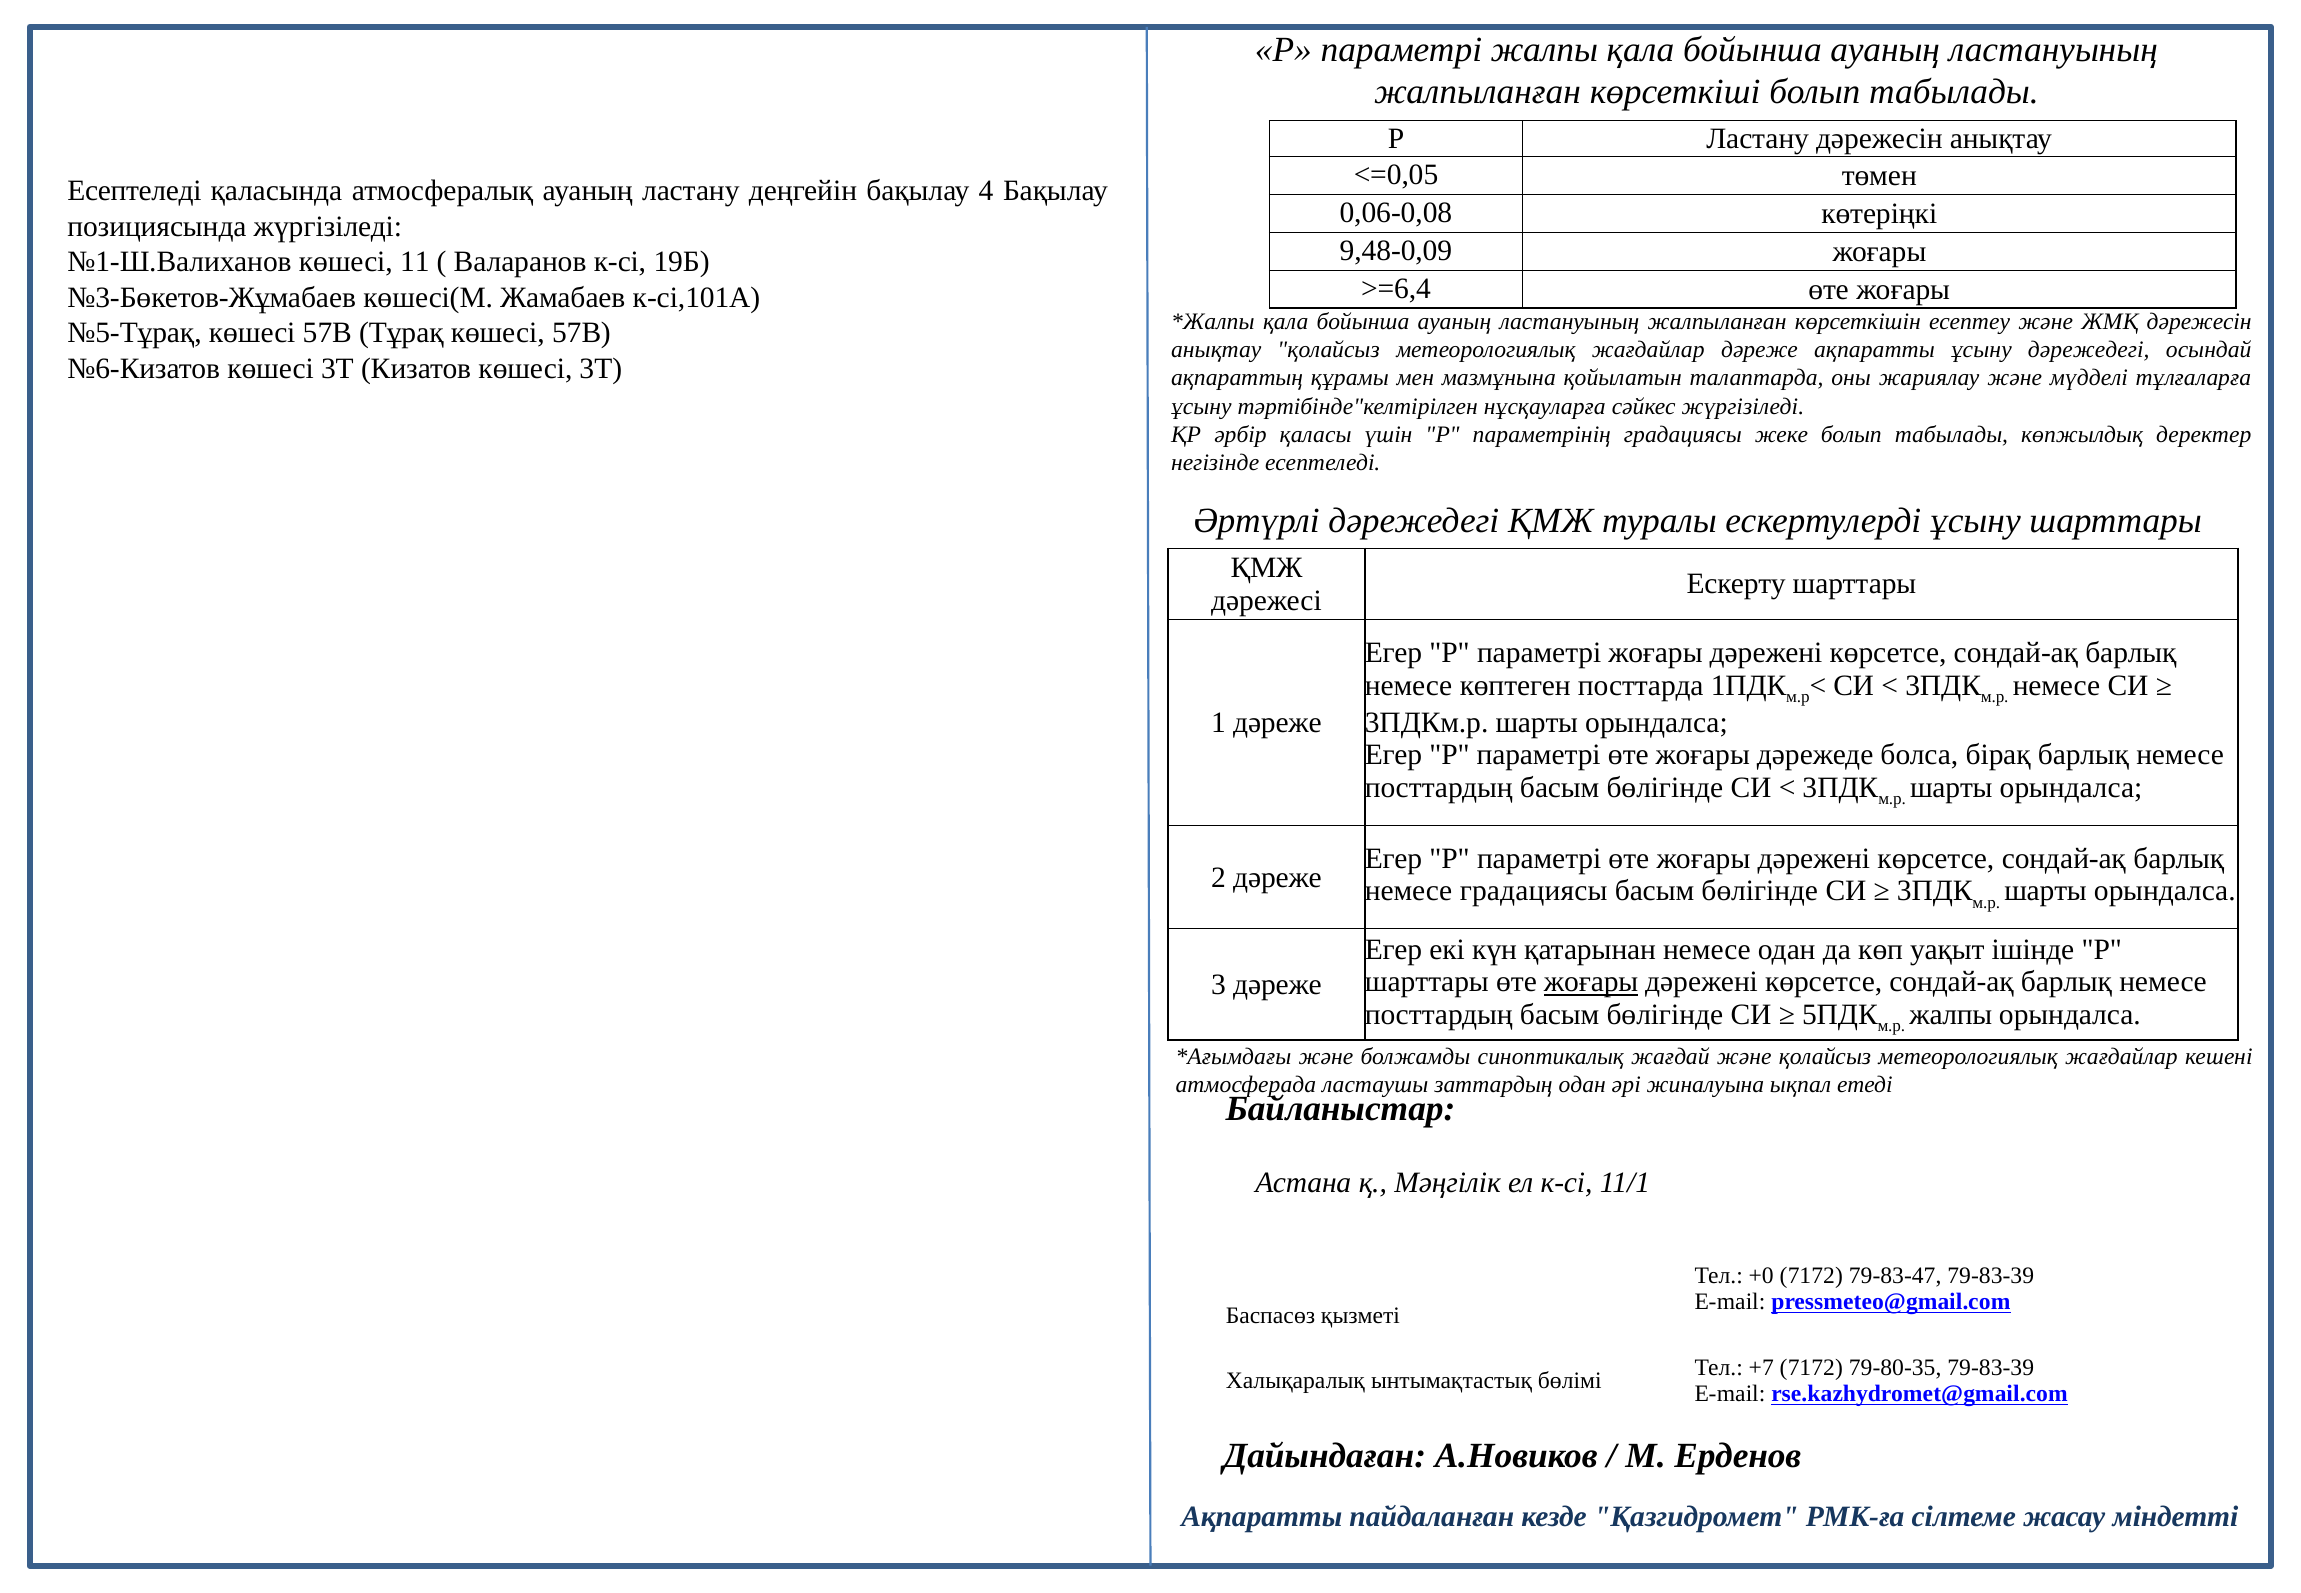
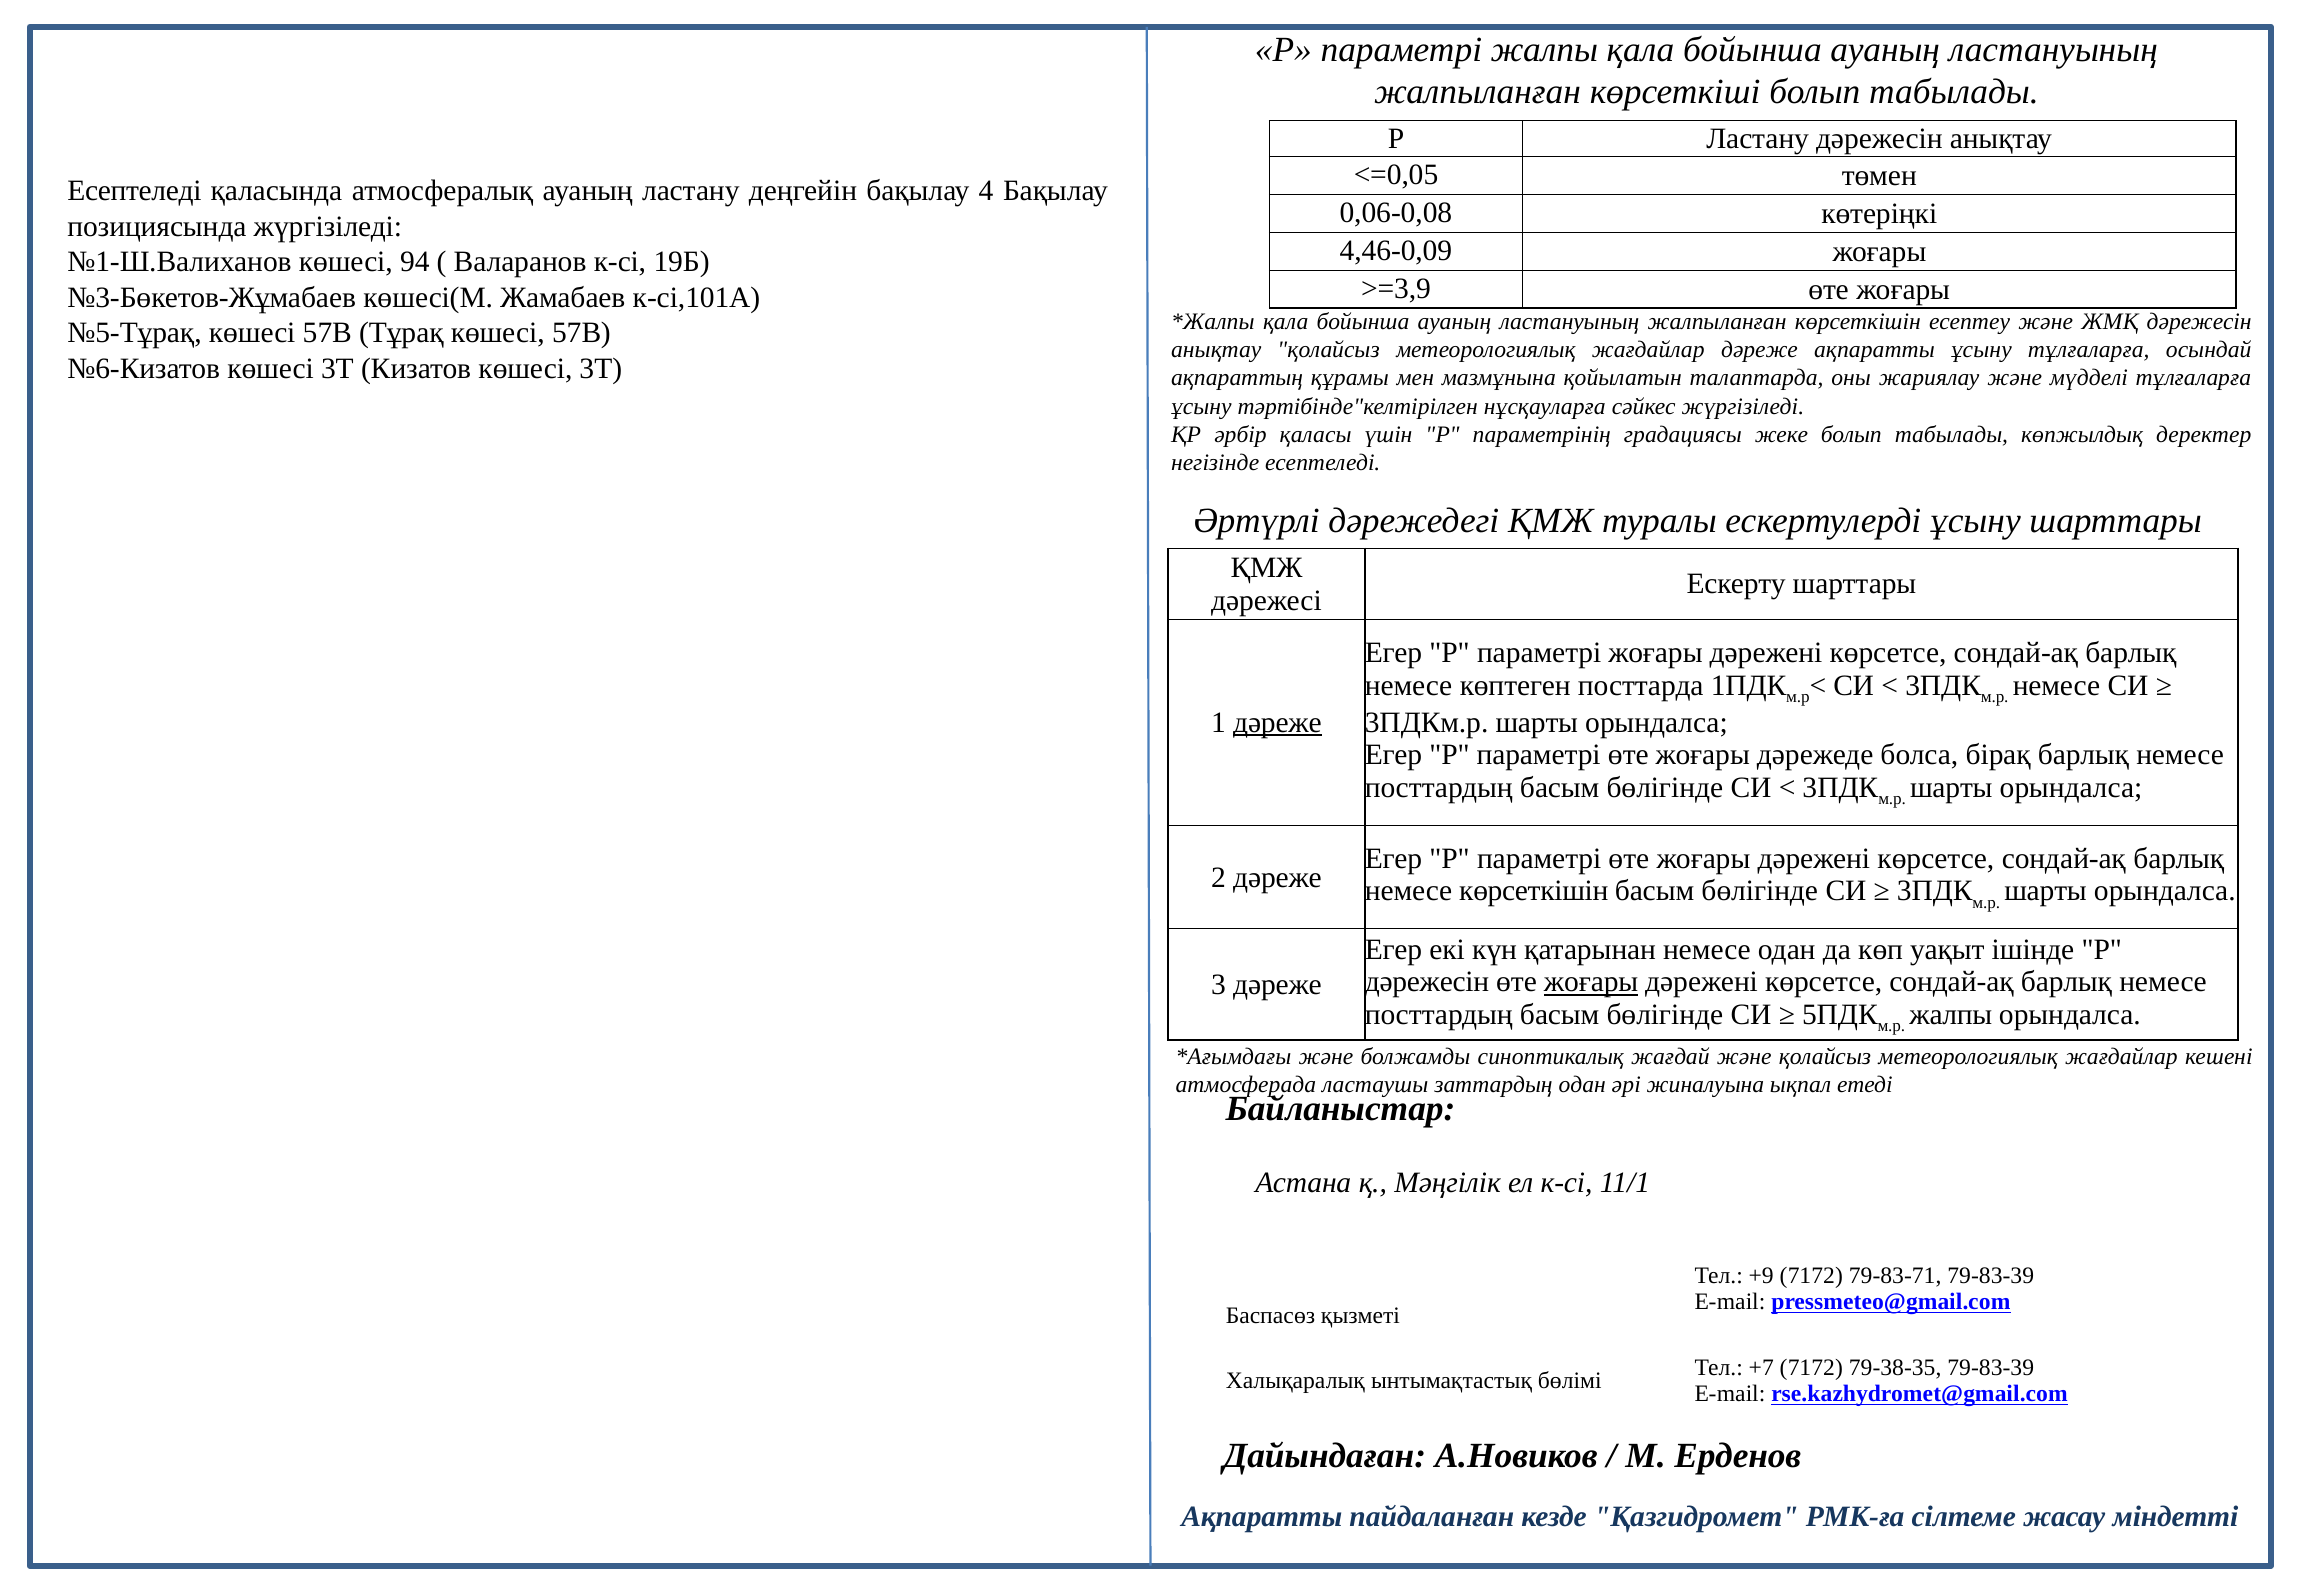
9,48-0,09: 9,48-0,09 -> 4,46-0,09
11: 11 -> 94
>=6,4: >=6,4 -> >=3,9
ұсыну дәрежедегі: дәрежедегі -> тұлғаларға
дәреже at (1277, 723) underline: none -> present
немесе градациясы: градациясы -> көрсеткішін
шарттары at (1427, 982): шарттары -> дәрежесін
+0: +0 -> +9
79-83-47: 79-83-47 -> 79-83-71
79-80-35: 79-80-35 -> 79-38-35
